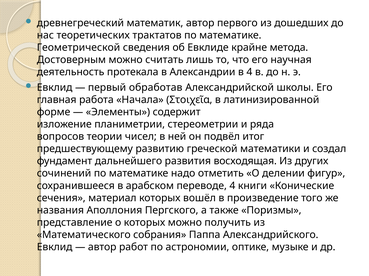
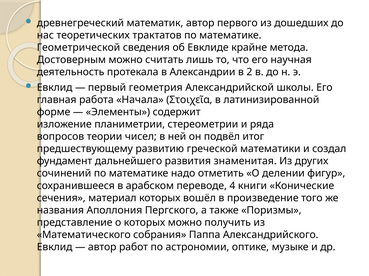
в 4: 4 -> 2
обработав: обработав -> геометрия
восходящая: восходящая -> знаменитая
